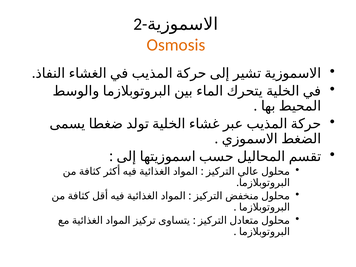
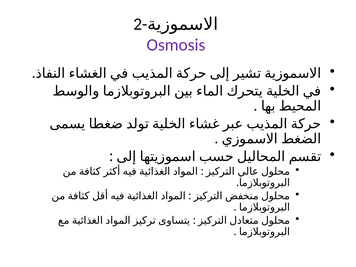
Osmosis colour: orange -> purple
